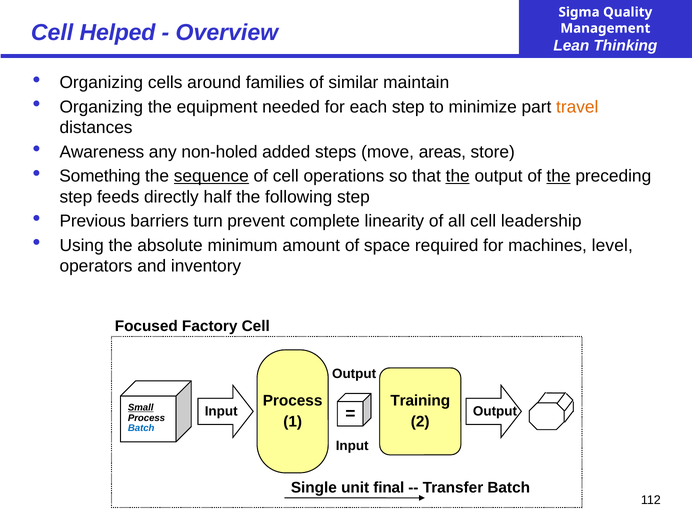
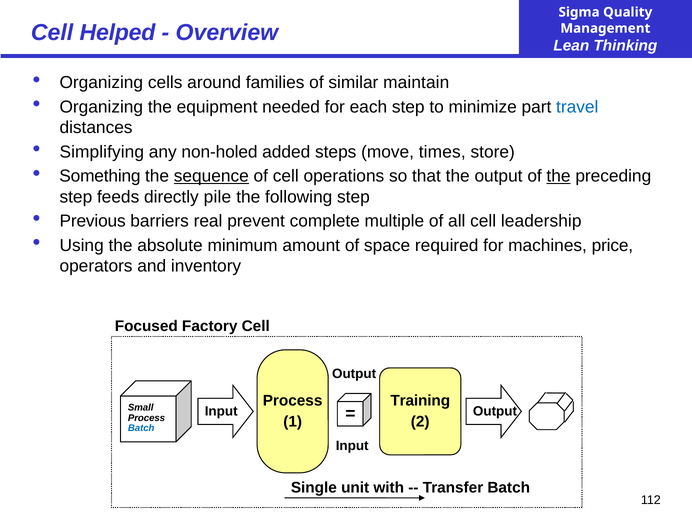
travel colour: orange -> blue
Awareness: Awareness -> Simplifying
areas: areas -> times
the at (458, 176) underline: present -> none
half: half -> pile
turn: turn -> real
linearity: linearity -> multiple
level: level -> price
Small underline: present -> none
final: final -> with
